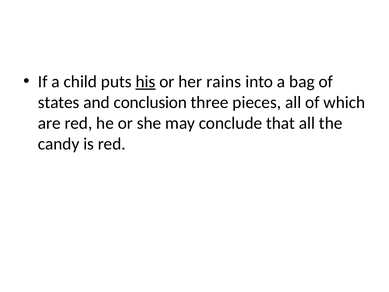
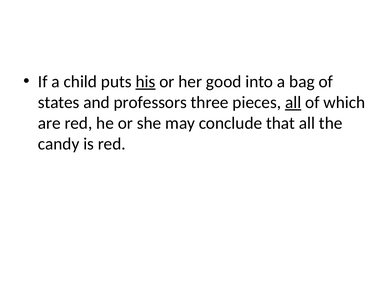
rains: rains -> good
conclusion: conclusion -> professors
all at (293, 102) underline: none -> present
